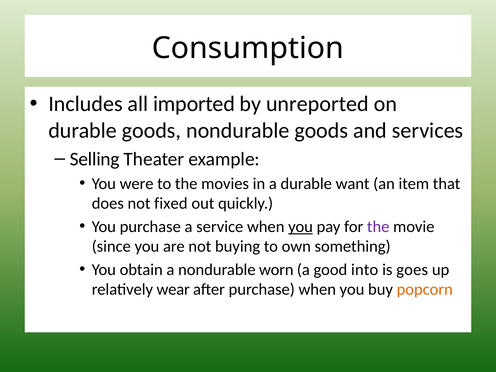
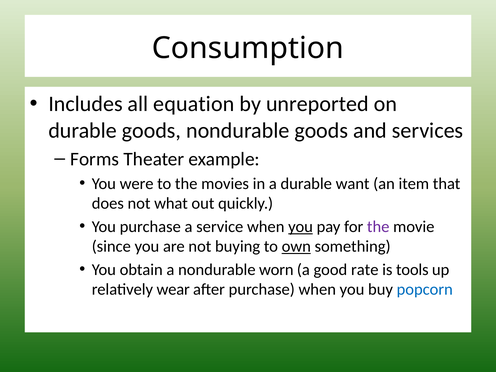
imported: imported -> equation
Selling: Selling -> Forms
fixed: fixed -> what
own underline: none -> present
into: into -> rate
goes: goes -> tools
popcorn colour: orange -> blue
